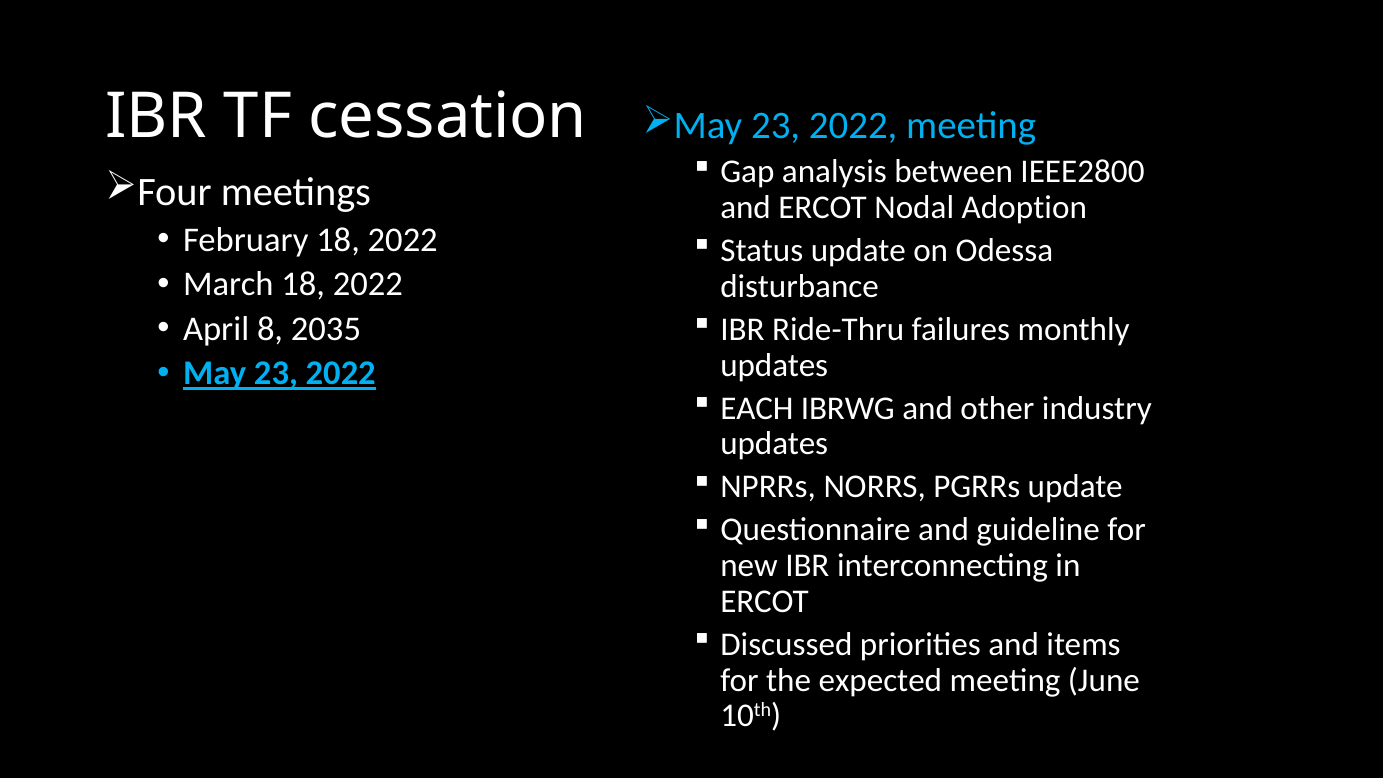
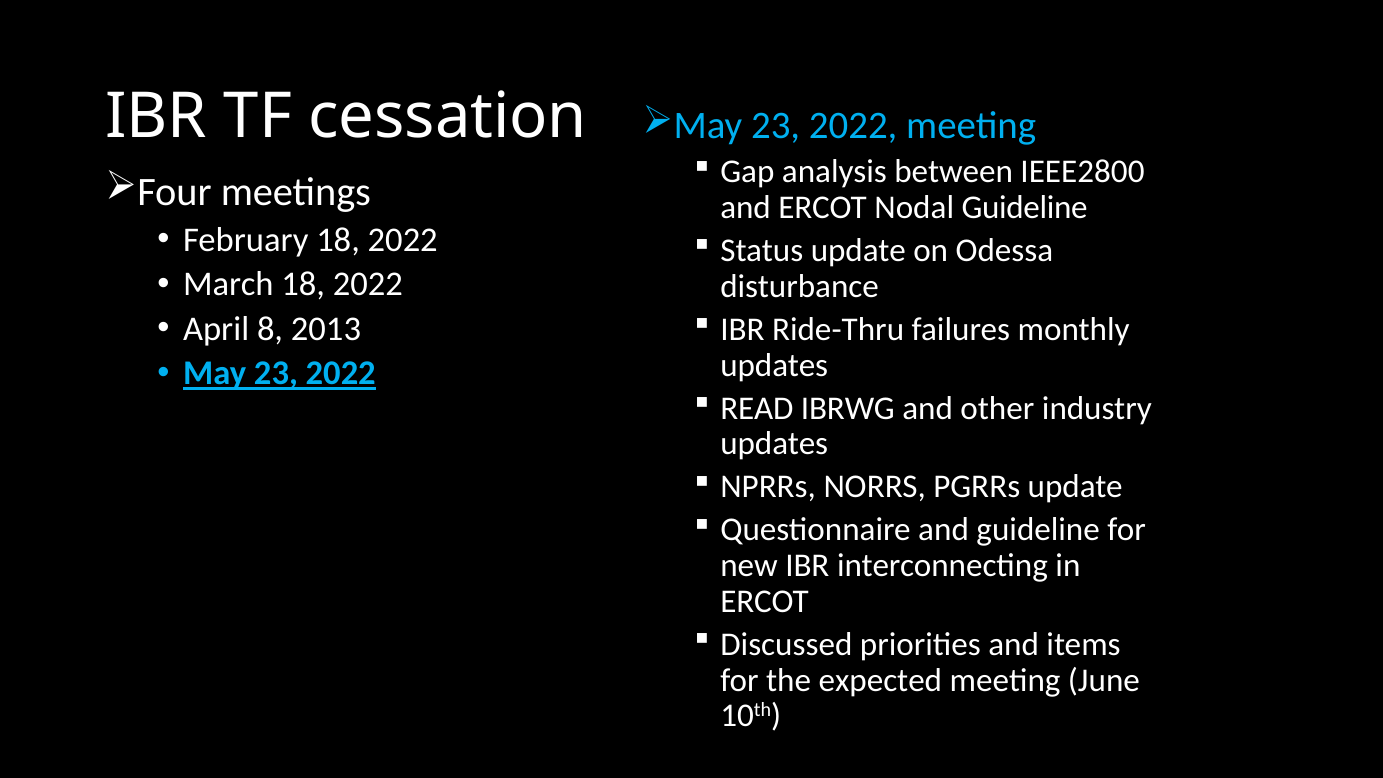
Nodal Adoption: Adoption -> Guideline
2035: 2035 -> 2013
EACH: EACH -> READ
